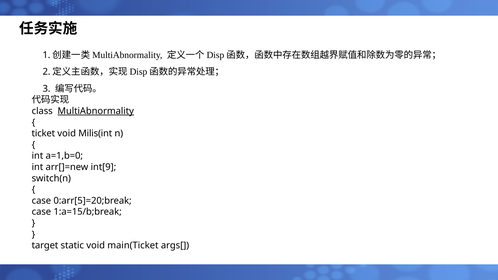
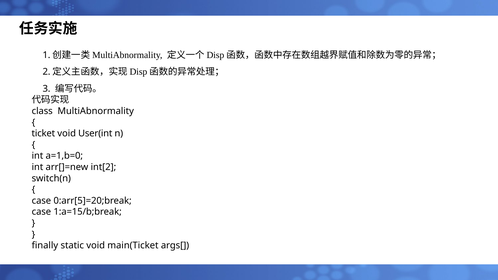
MultiAbnormality underline: present -> none
Milis(int: Milis(int -> User(int
int[9: int[9 -> int[2
target: target -> finally
